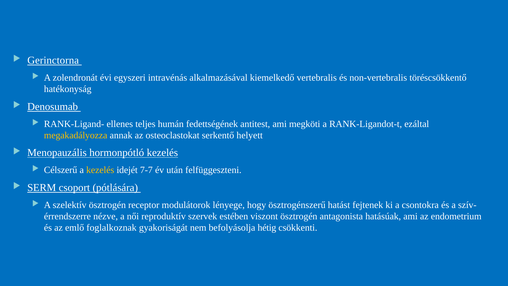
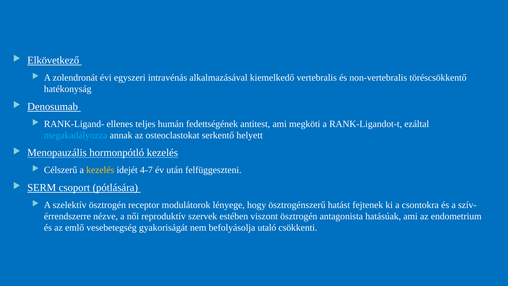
Gerinctorna: Gerinctorna -> Elkövetkező
megakadályozza colour: yellow -> light blue
7-7: 7-7 -> 4-7
foglalkoznak: foglalkoznak -> vesebetegség
hétig: hétig -> utaló
